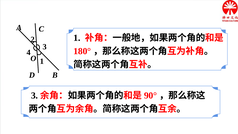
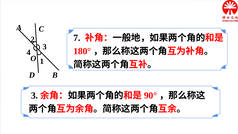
2 1: 1 -> 7
